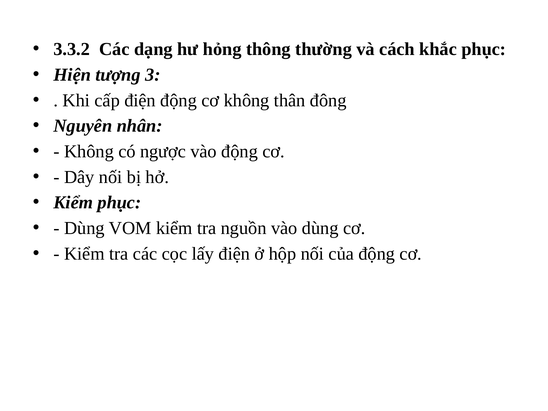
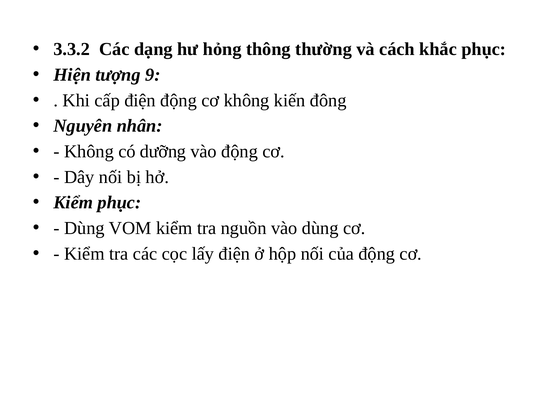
3: 3 -> 9
thân: thân -> kiến
ngược: ngược -> dưỡng
